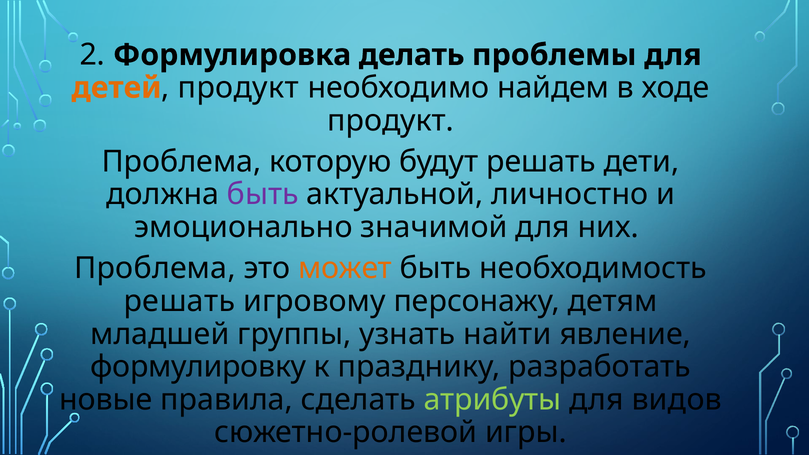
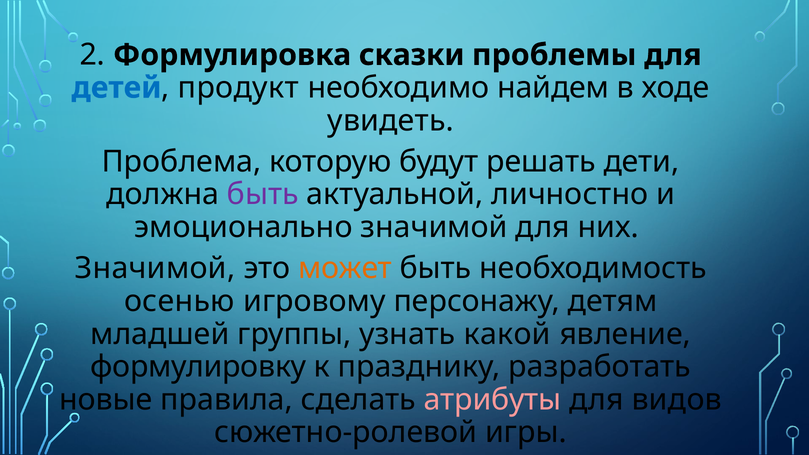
делать: делать -> сказки
детей colour: orange -> blue
продукт at (391, 121): продукт -> увидеть
Проблема at (155, 268): Проблема -> Значимой
решать at (179, 301): решать -> осенью
найти: найти -> какой
атрибуты colour: light green -> pink
